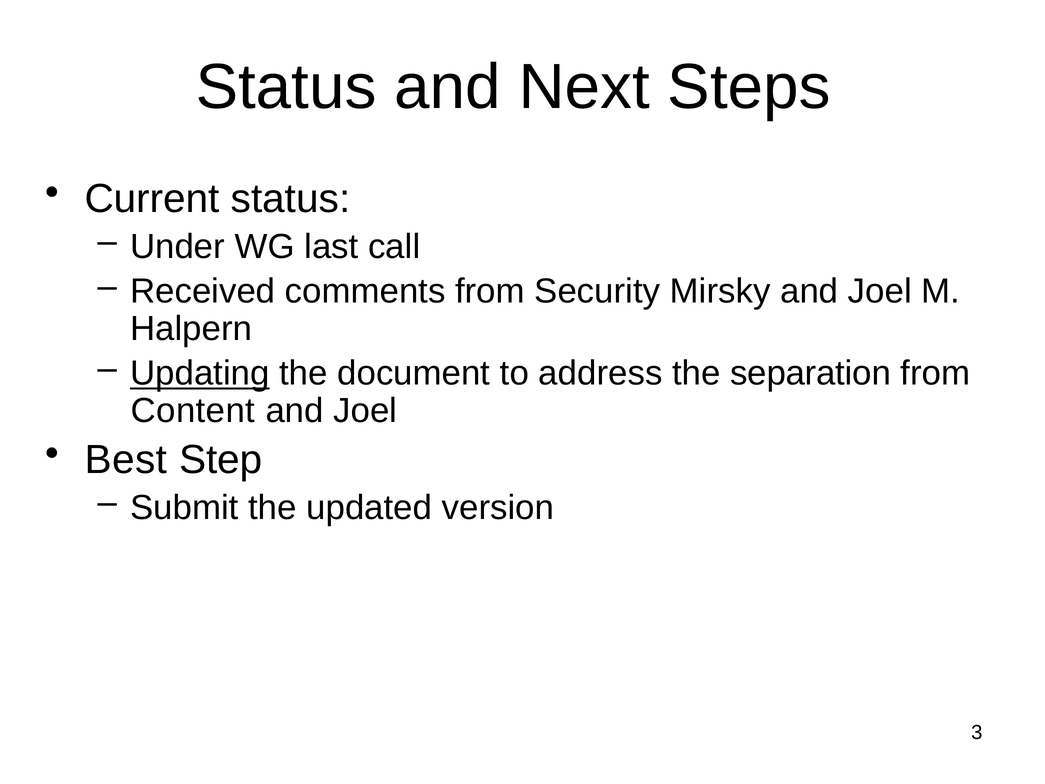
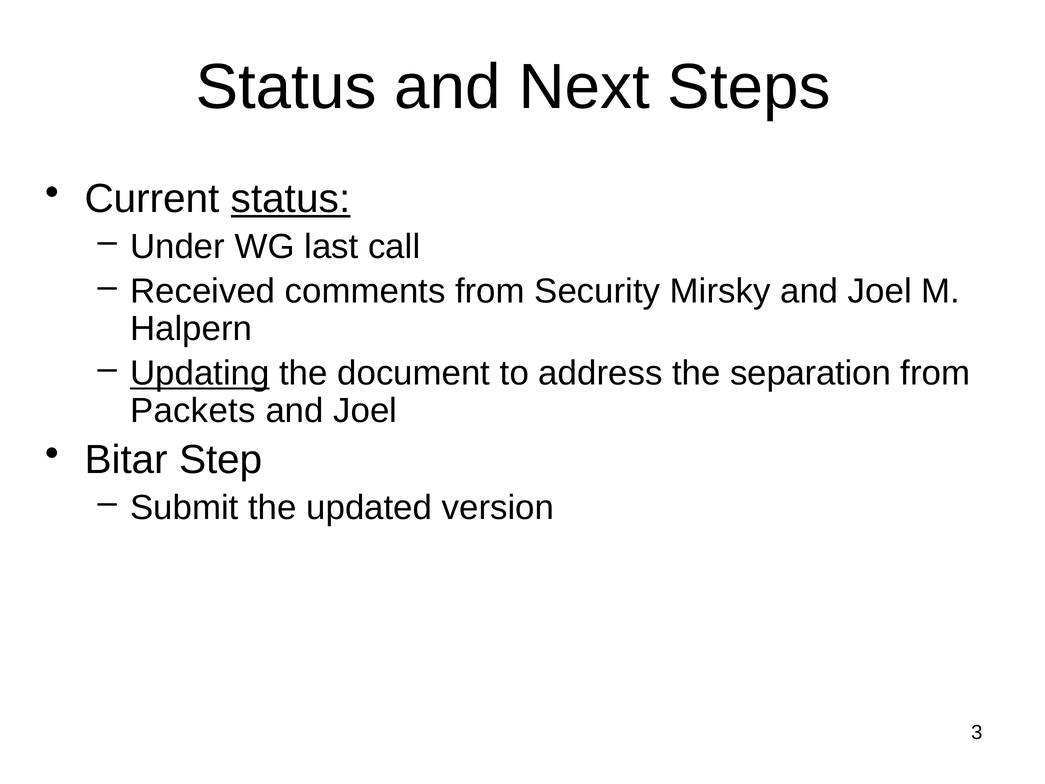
status at (291, 199) underline: none -> present
Content: Content -> Packets
Best: Best -> Bitar
